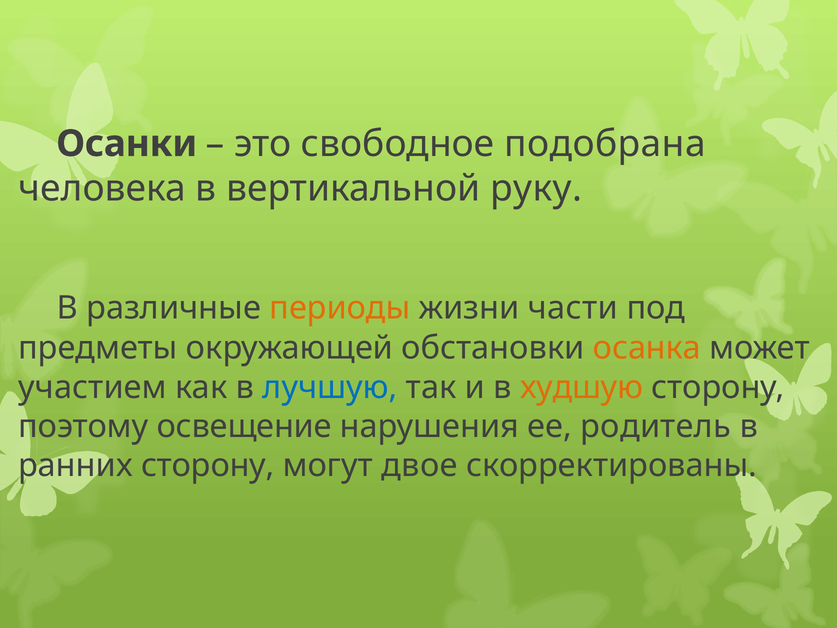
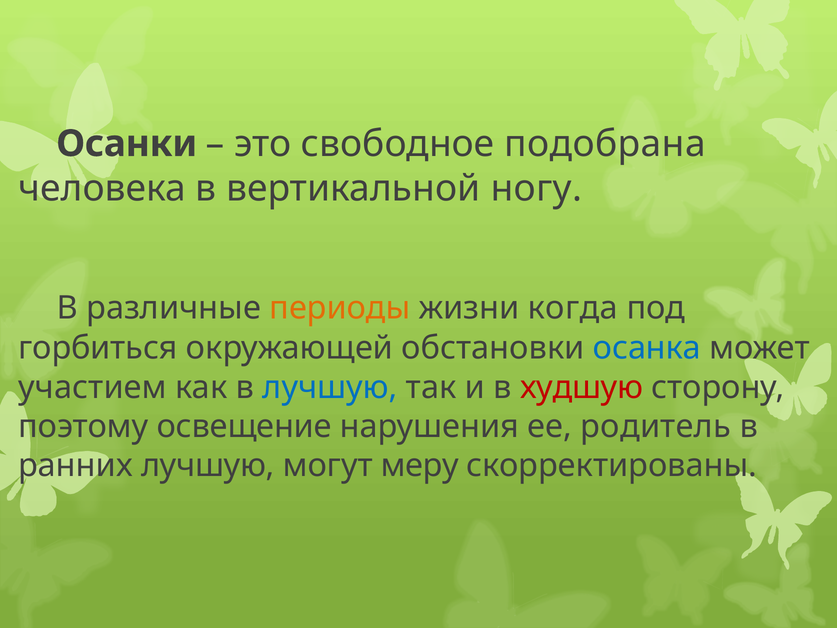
руку: руку -> ногу
части: части -> когда
предметы: предметы -> горбиться
осанка colour: orange -> blue
худшую colour: orange -> red
ранних сторону: сторону -> лучшую
двое: двое -> меру
